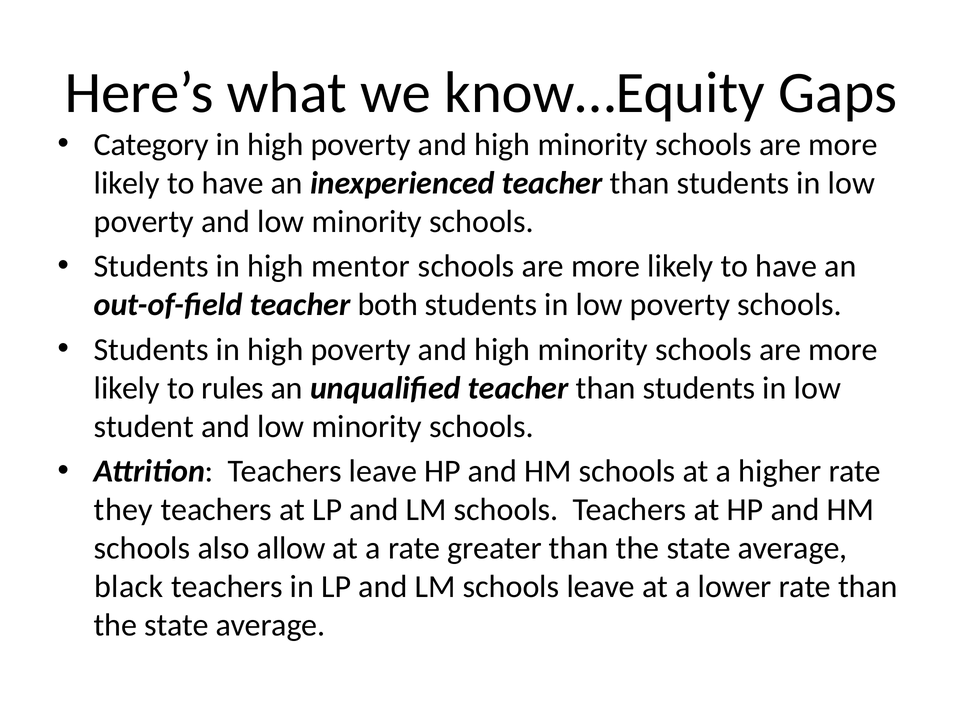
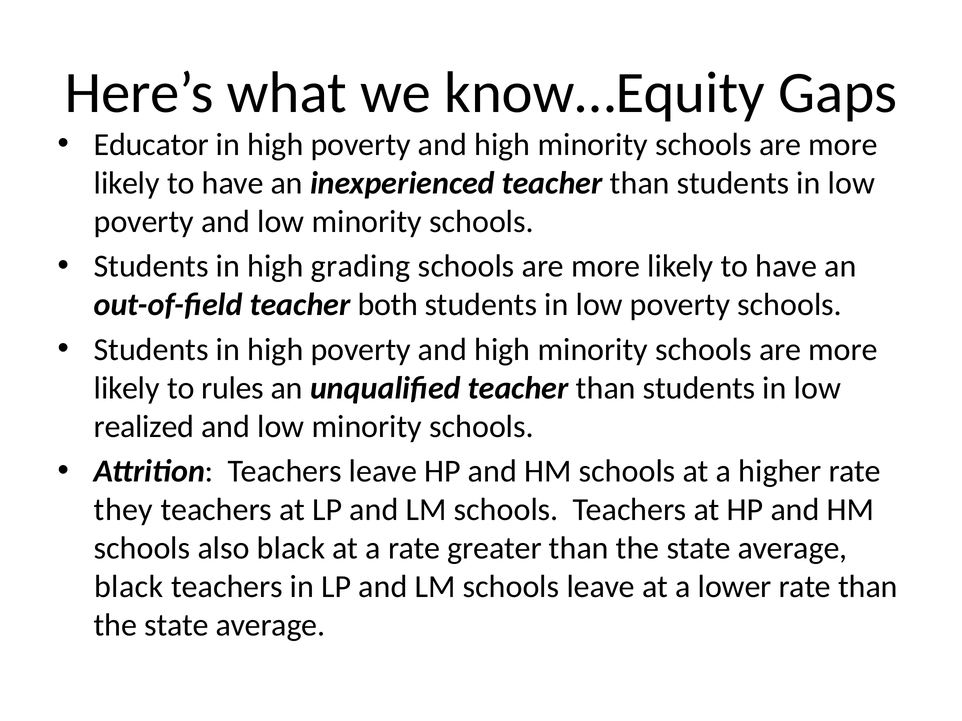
Category: Category -> Educator
mentor: mentor -> grading
student: student -> realized
also allow: allow -> black
